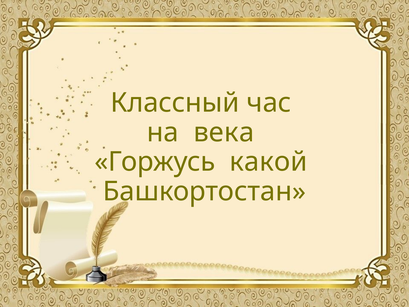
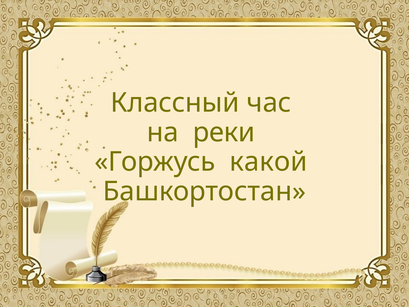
века: века -> реки
